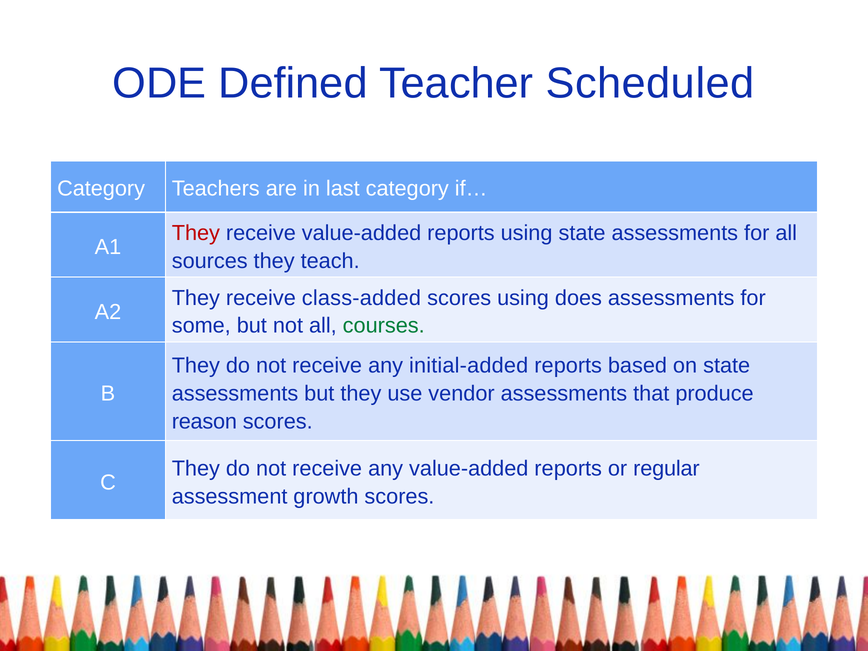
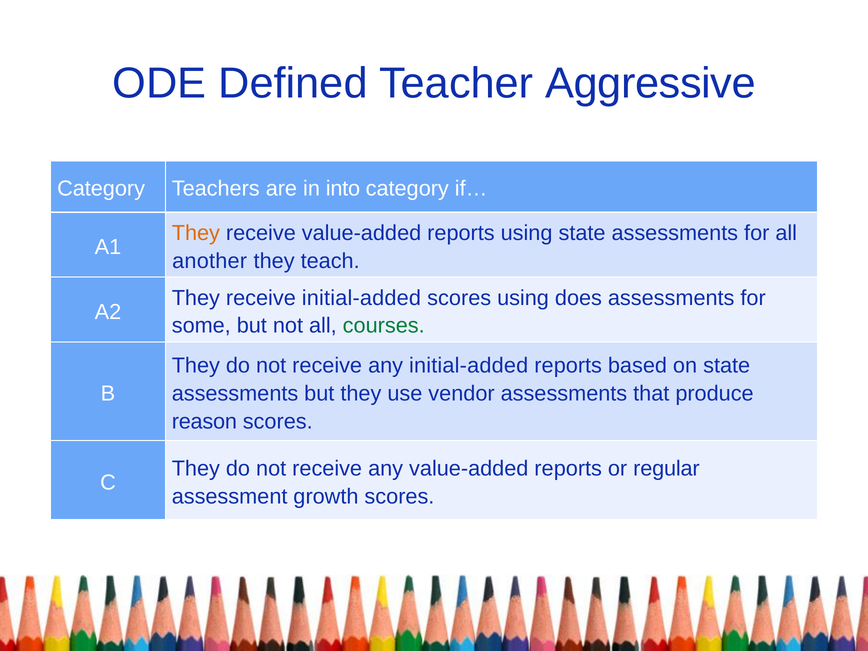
Scheduled: Scheduled -> Aggressive
last: last -> into
They at (196, 233) colour: red -> orange
sources: sources -> another
receive class-added: class-added -> initial-added
